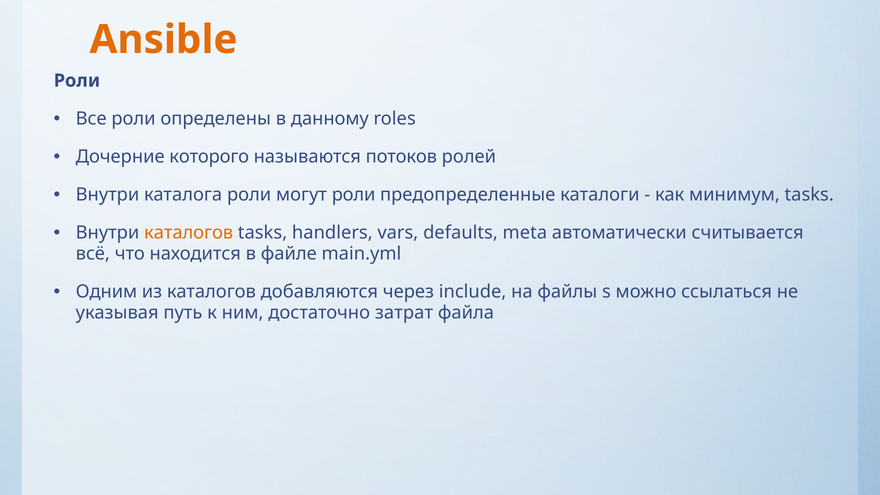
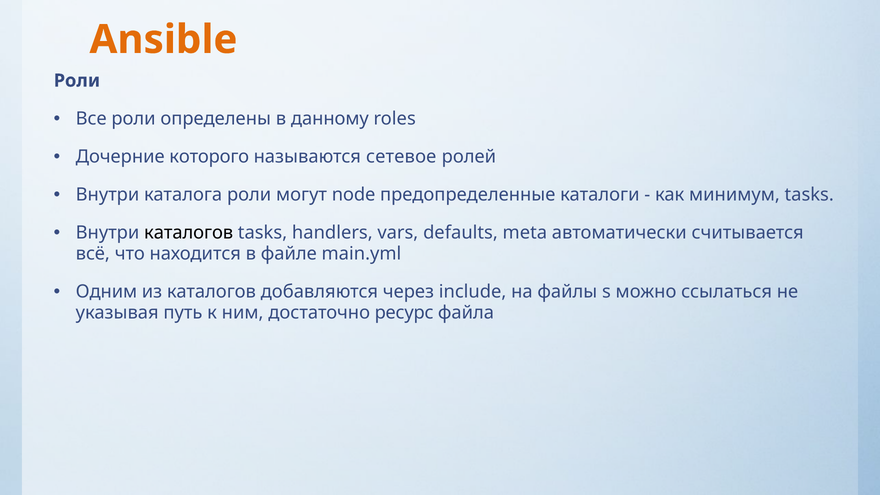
потоков: потоков -> сетевое
могут роли: роли -> node
каталогов at (189, 233) colour: orange -> black
затрат: затрат -> ресурс
